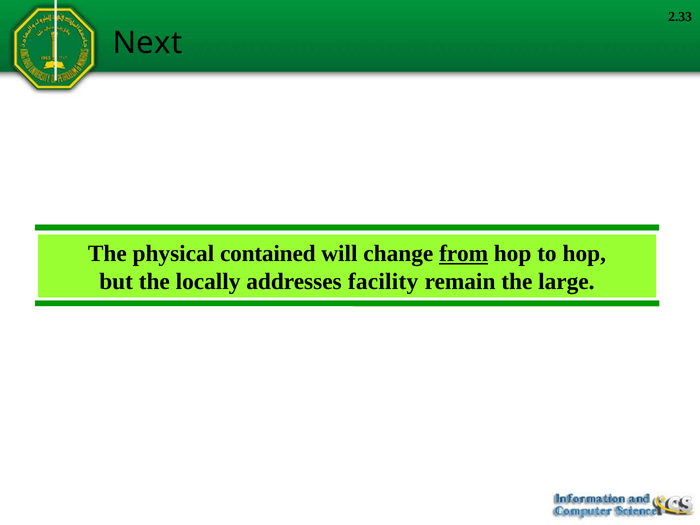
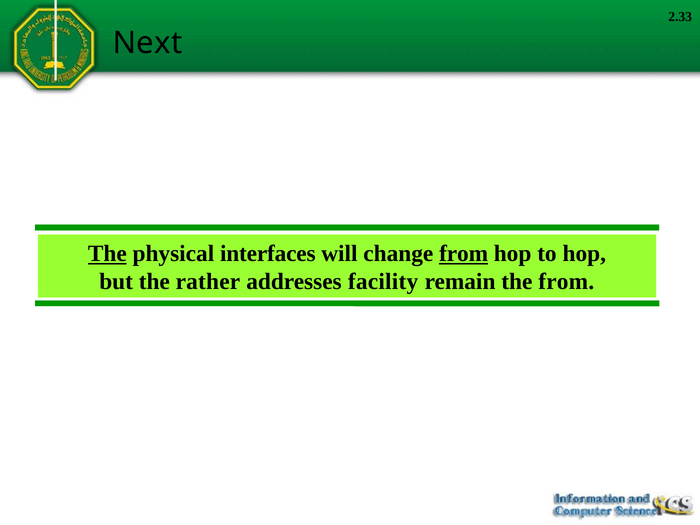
The at (107, 254) underline: none -> present
contained: contained -> interfaces
locally: locally -> rather
the large: large -> from
